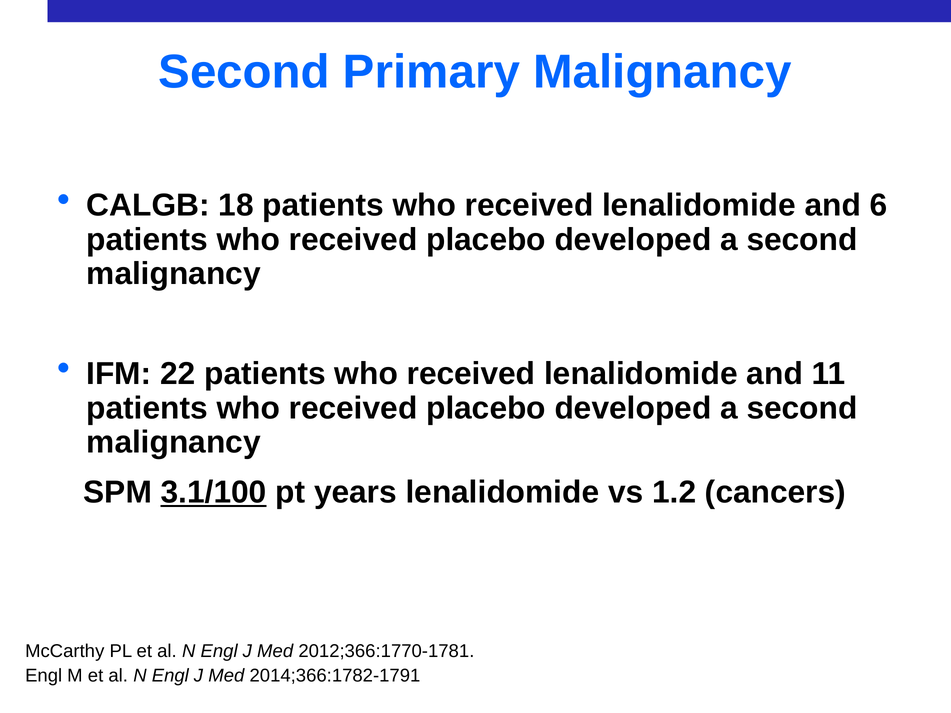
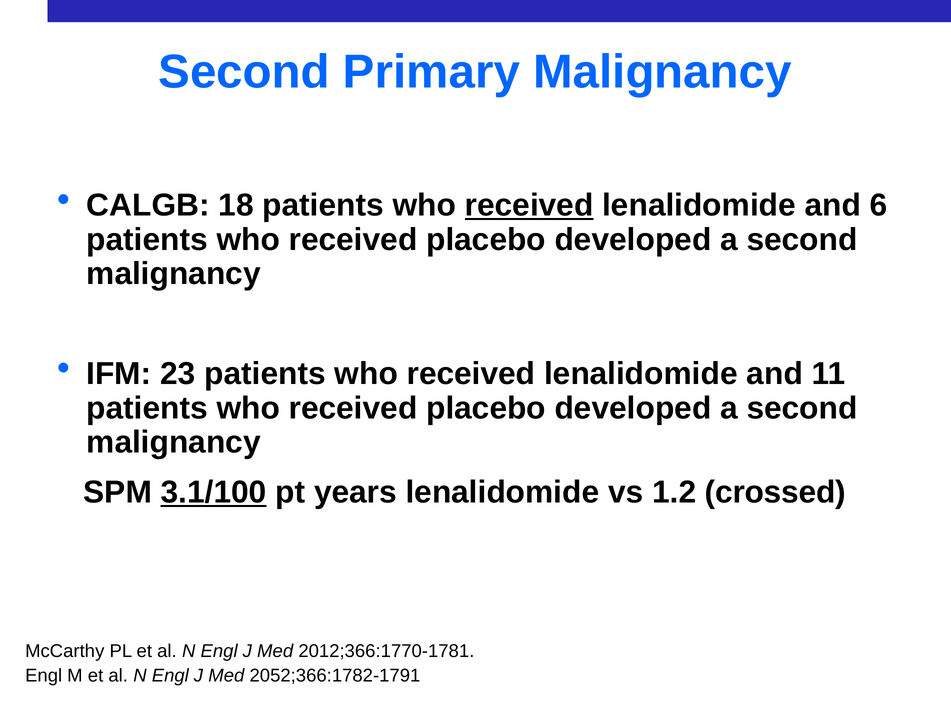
received at (529, 205) underline: none -> present
22: 22 -> 23
cancers: cancers -> crossed
2014;366:1782-1791: 2014;366:1782-1791 -> 2052;366:1782-1791
